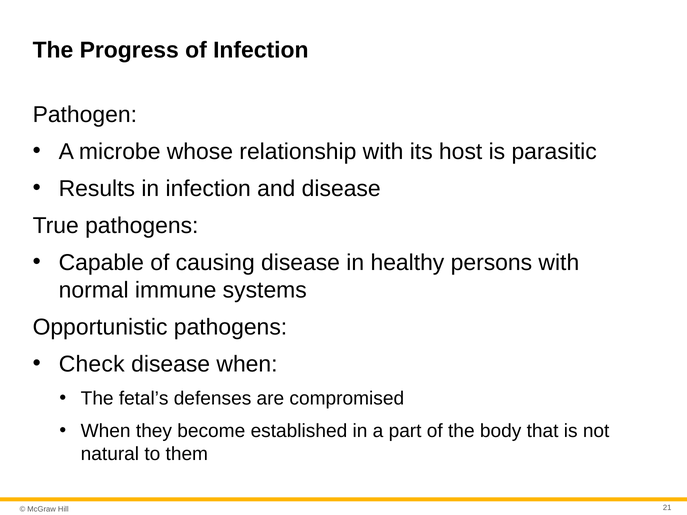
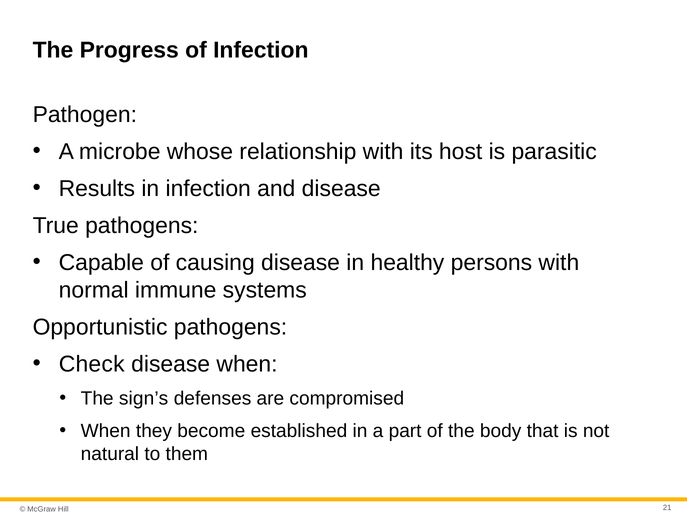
fetal’s: fetal’s -> sign’s
